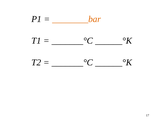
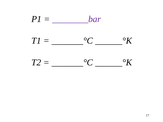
________bar colour: orange -> purple
